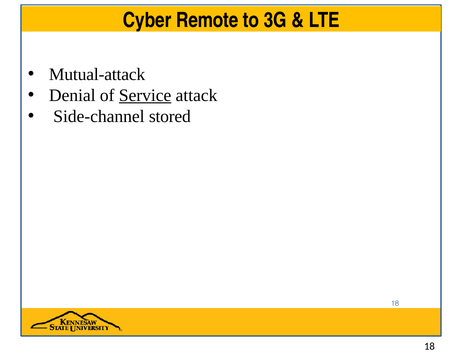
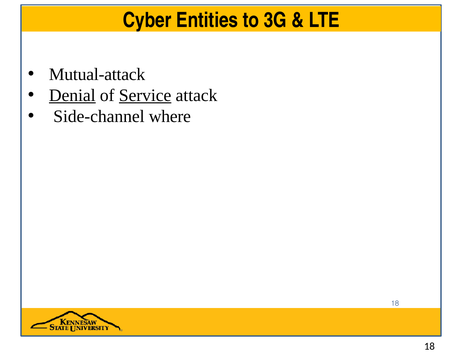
Remote: Remote -> Entities
Denial underline: none -> present
stored: stored -> where
